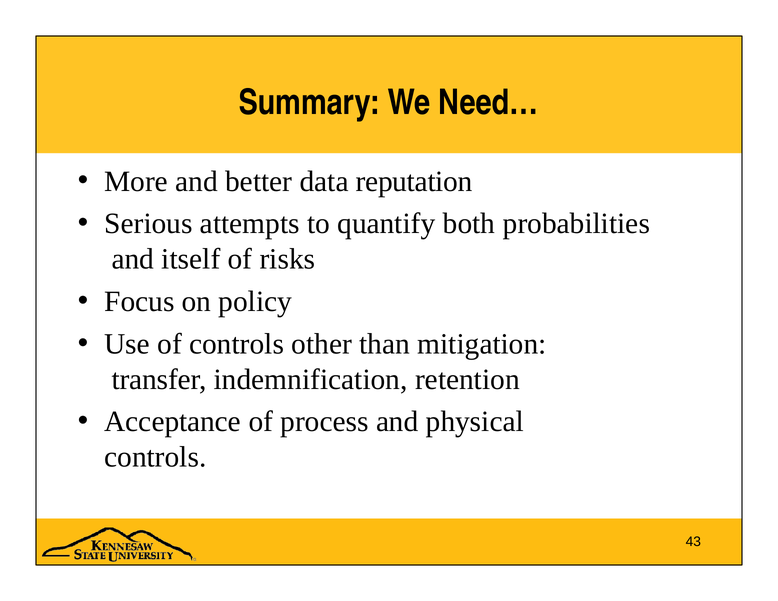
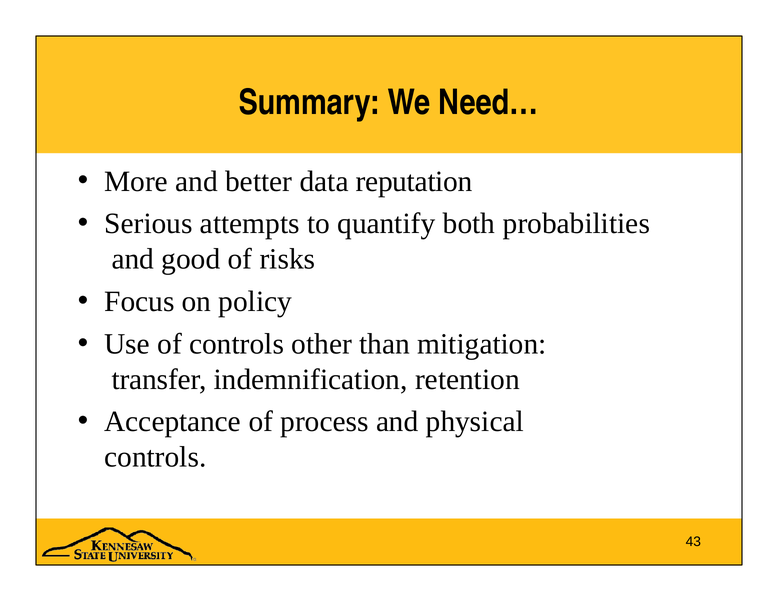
itself: itself -> good
